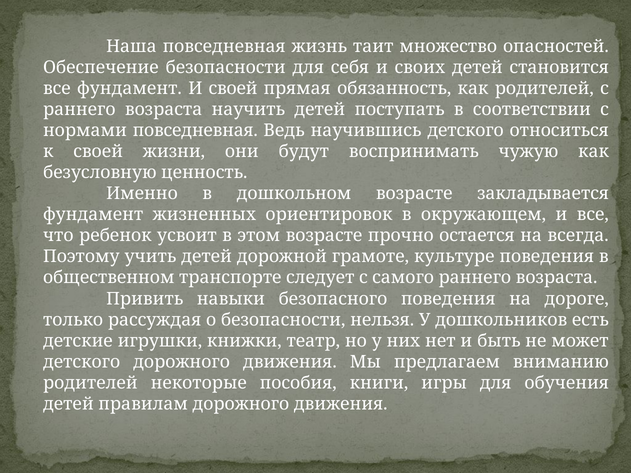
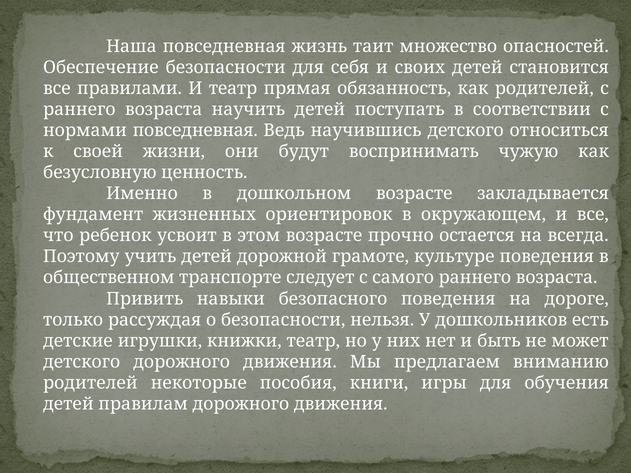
все фундамент: фундамент -> правилами
И своей: своей -> театр
